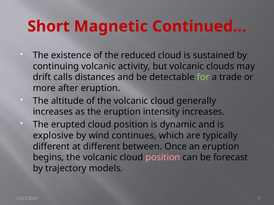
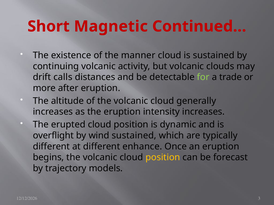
reduced: reduced -> manner
explosive: explosive -> overflight
wind continues: continues -> sustained
between: between -> enhance
position at (163, 158) colour: pink -> yellow
